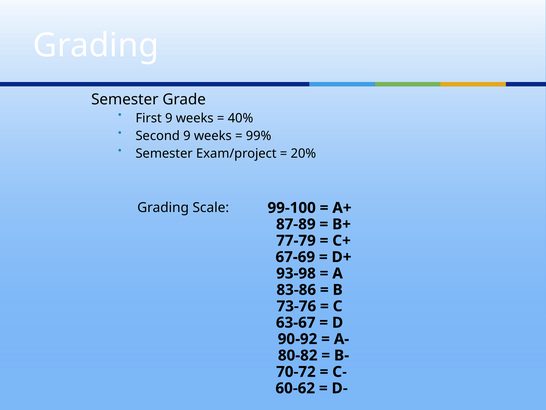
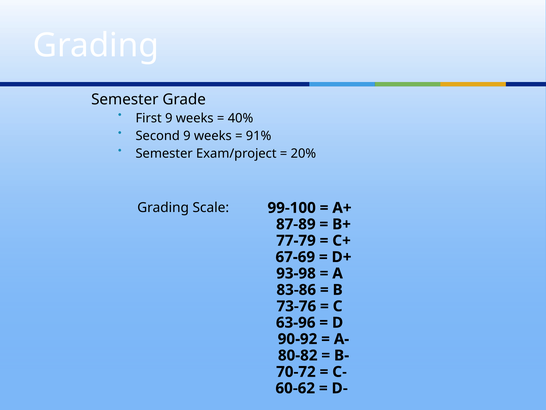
99%: 99% -> 91%
63-67: 63-67 -> 63-96
